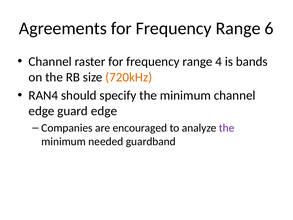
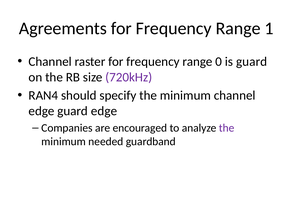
6: 6 -> 1
4: 4 -> 0
is bands: bands -> guard
720kHz colour: orange -> purple
